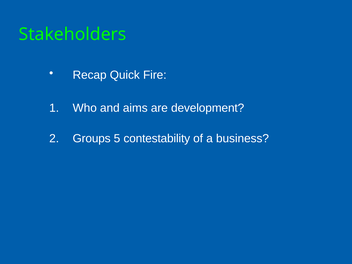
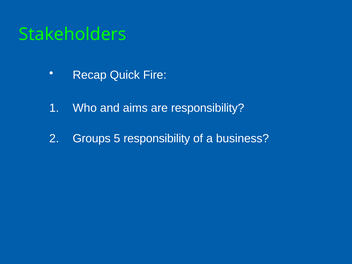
are development: development -> responsibility
5 contestability: contestability -> responsibility
